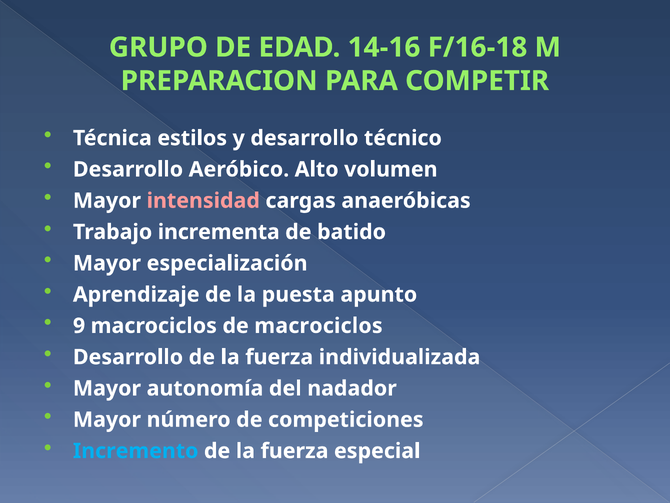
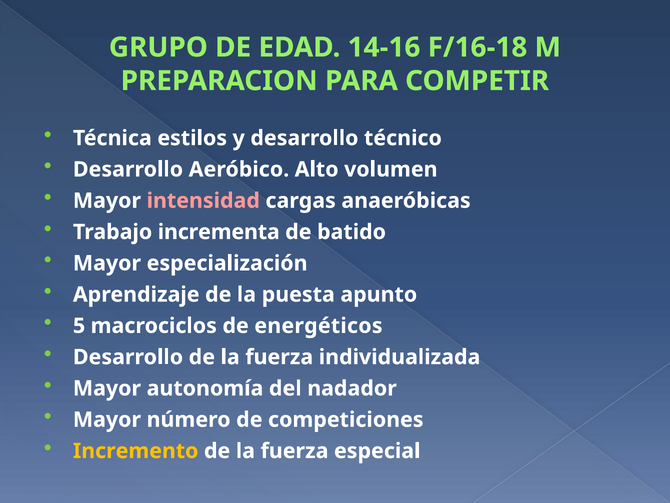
9: 9 -> 5
de macrociclos: macrociclos -> energéticos
Incremento colour: light blue -> yellow
